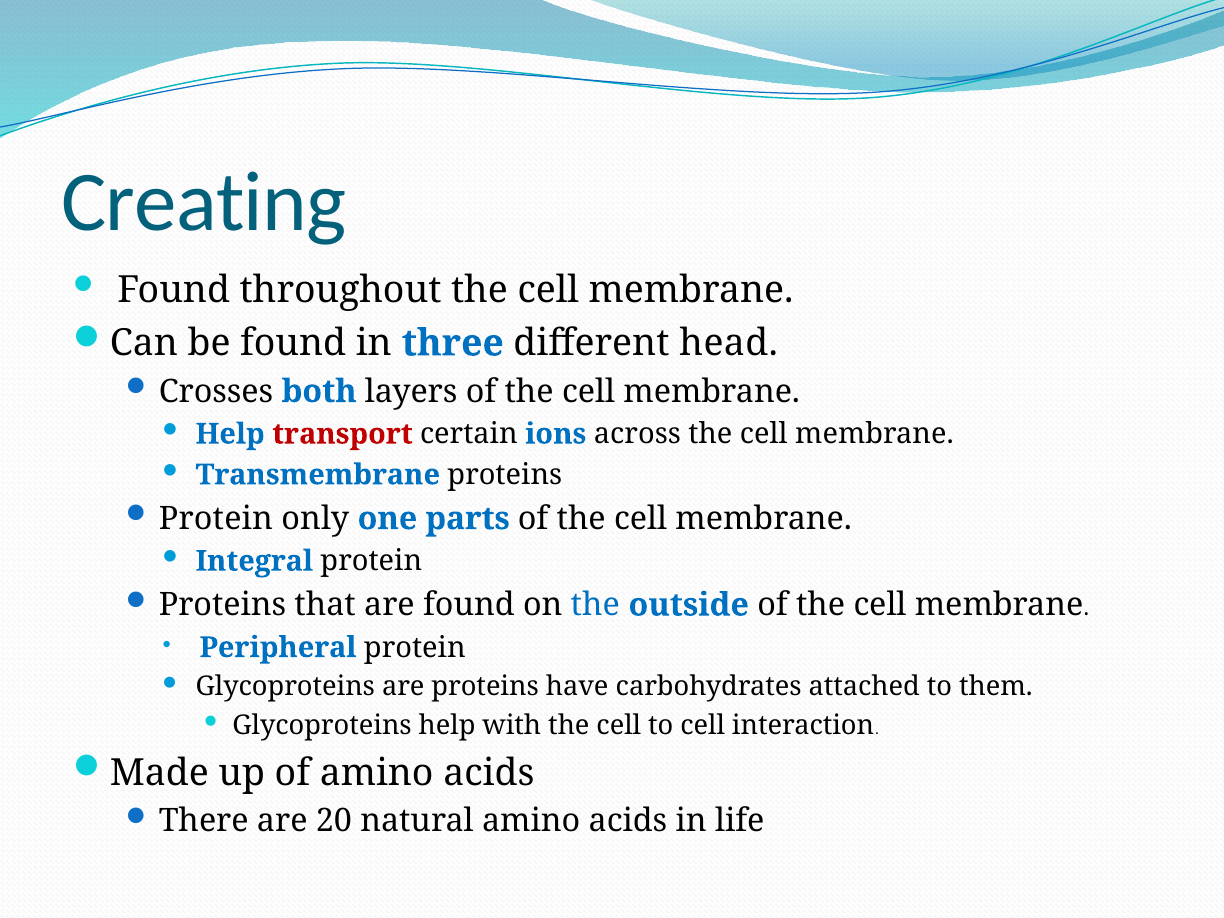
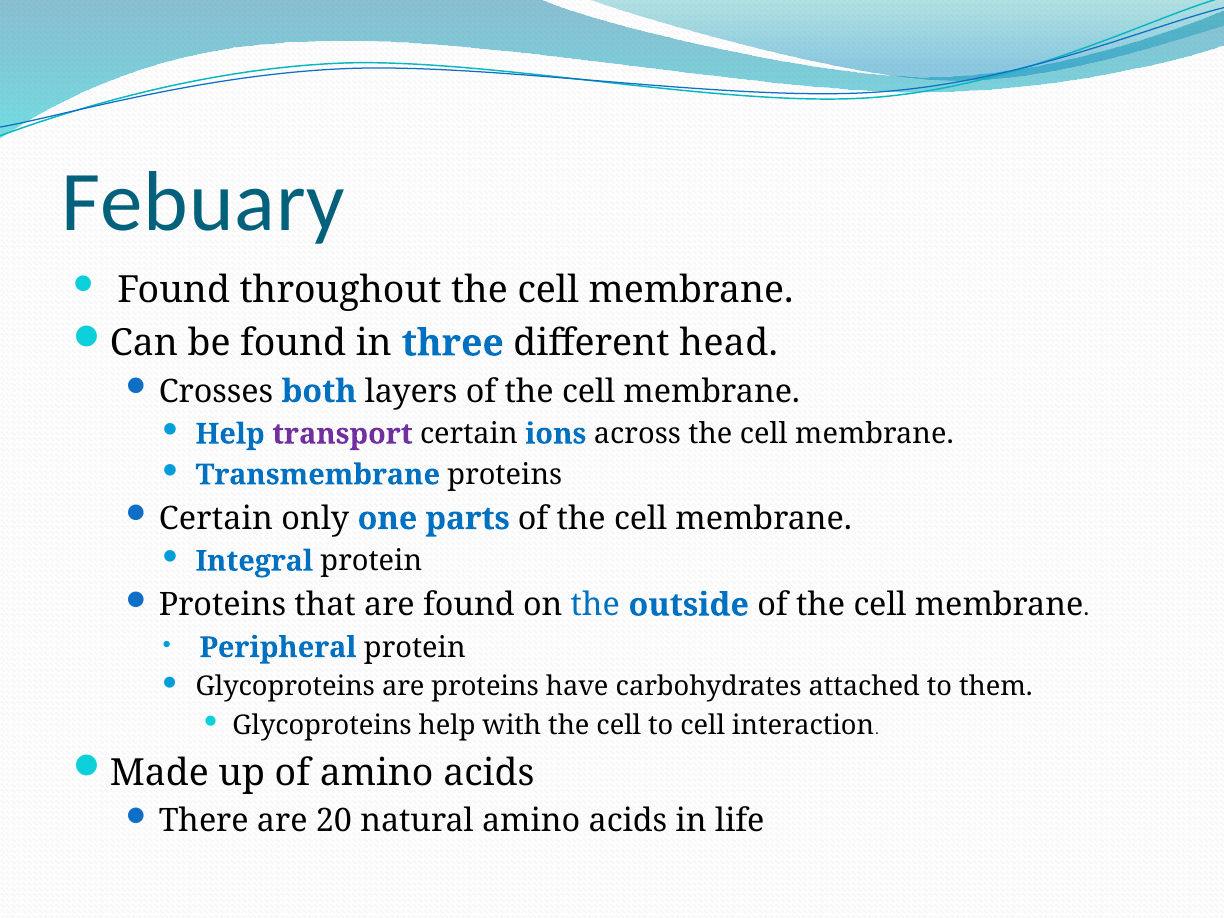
Creating: Creating -> Febuary
transport colour: red -> purple
Protein at (216, 519): Protein -> Certain
